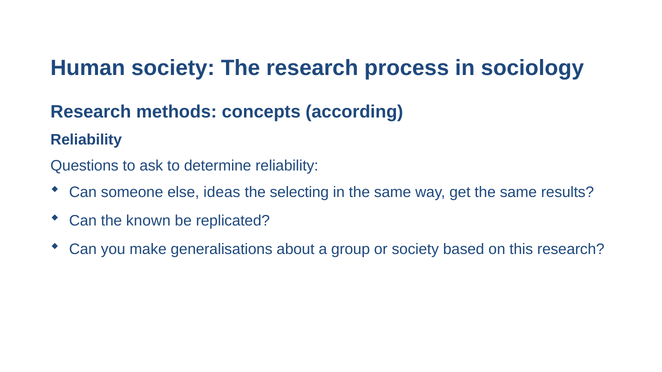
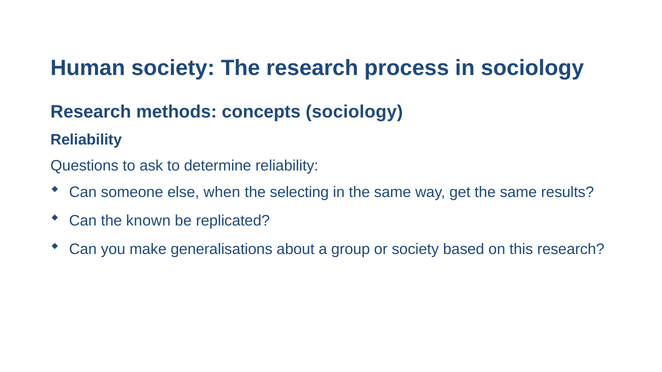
concepts according: according -> sociology
ideas: ideas -> when
